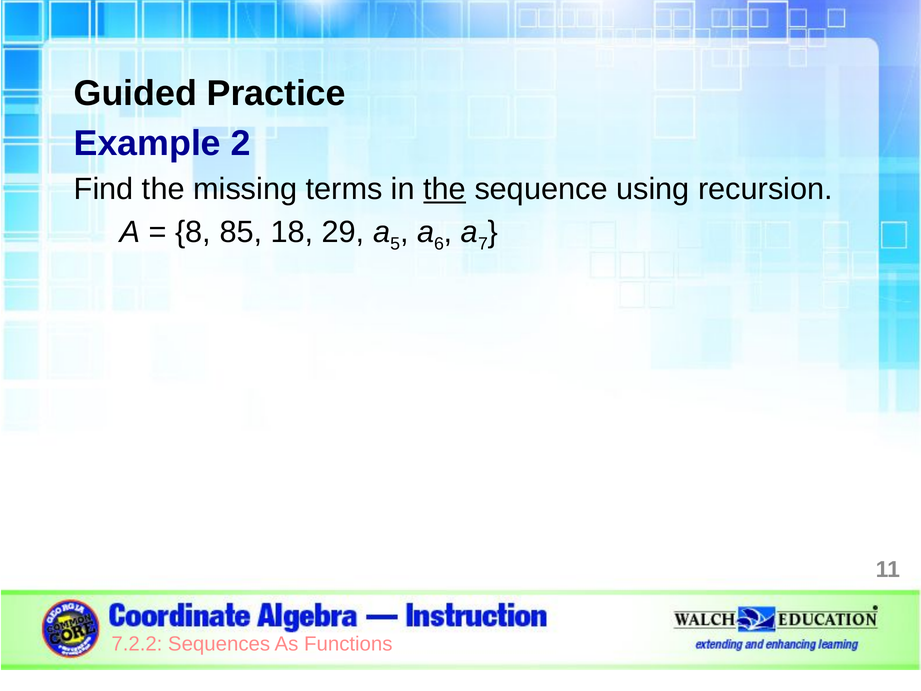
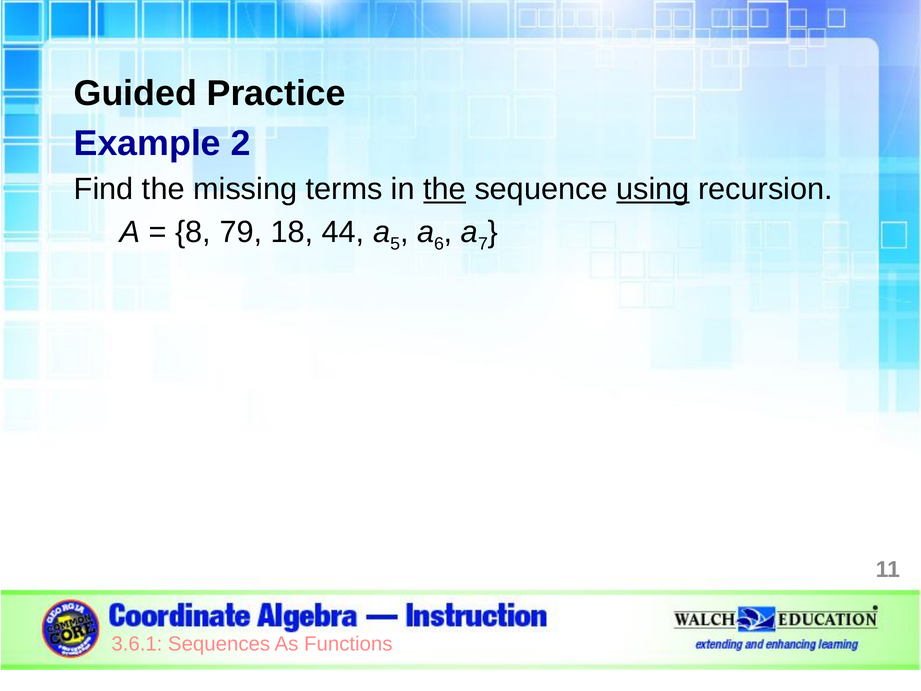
using underline: none -> present
85: 85 -> 79
29: 29 -> 44
7.2.2: 7.2.2 -> 3.6.1
